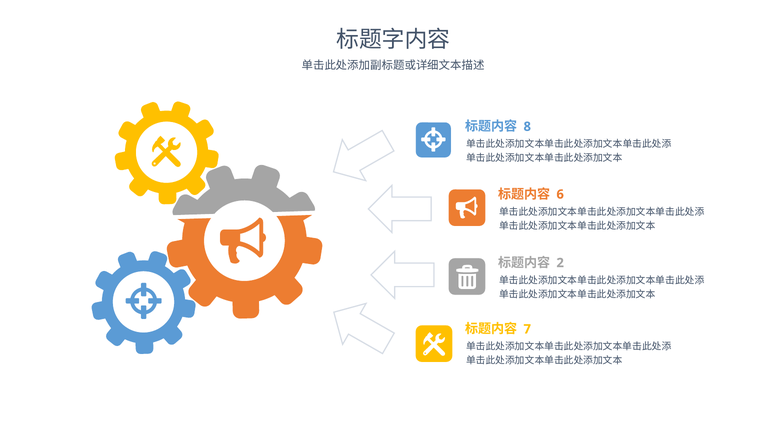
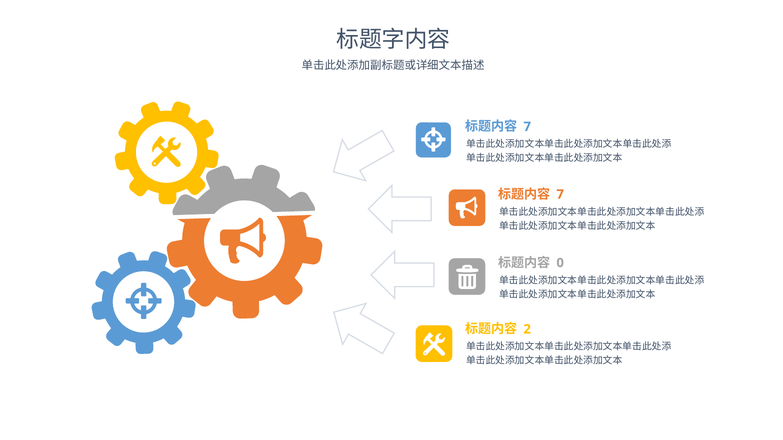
8 at (527, 127): 8 -> 7
6 at (560, 195): 6 -> 7
2: 2 -> 0
7: 7 -> 2
